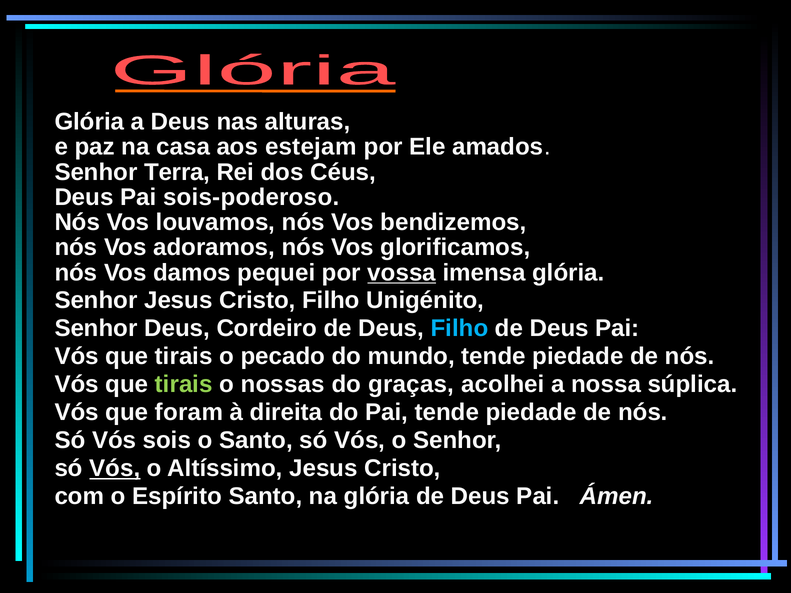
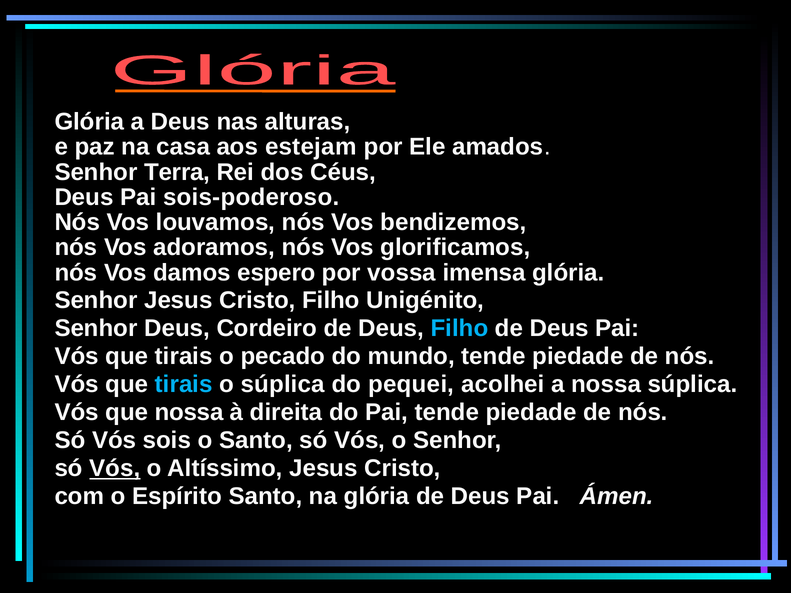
pequei: pequei -> espero
vossa underline: present -> none
tirais at (184, 384) colour: light green -> light blue
o nossas: nossas -> súplica
graças: graças -> pequei
que foram: foram -> nossa
